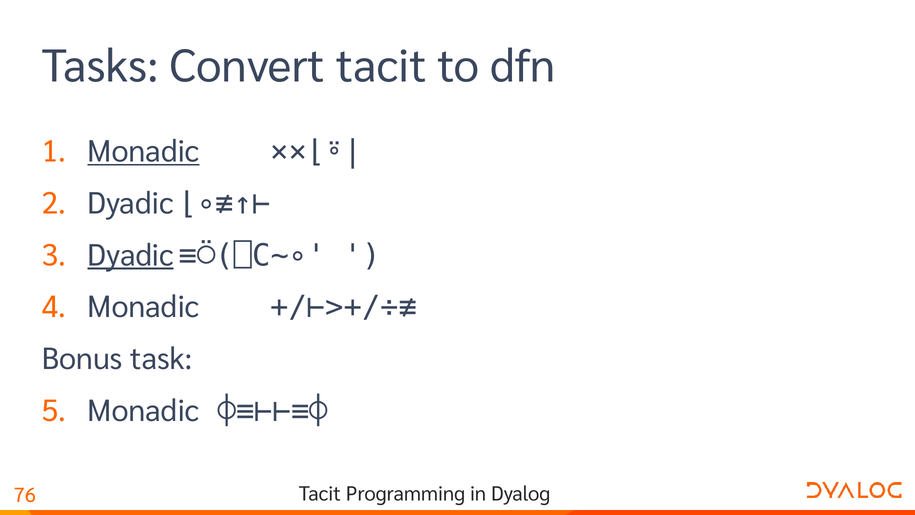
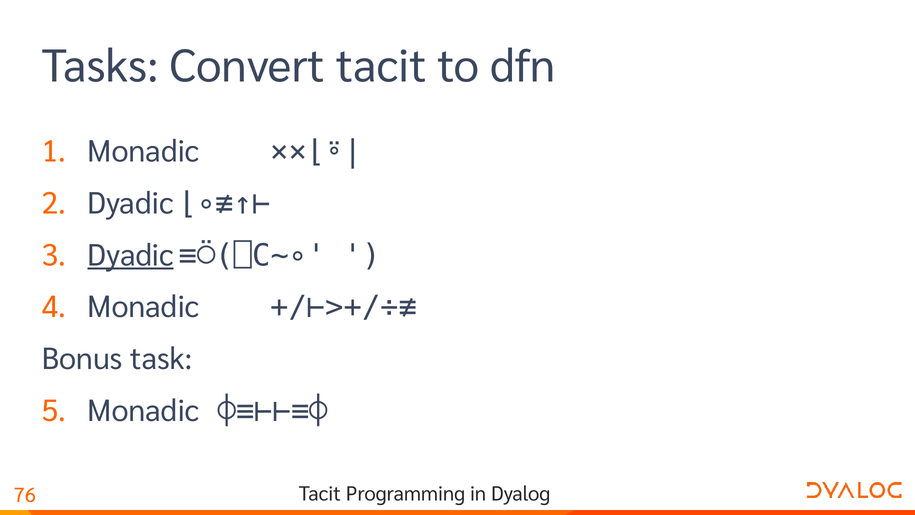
Monadic at (143, 152) underline: present -> none
